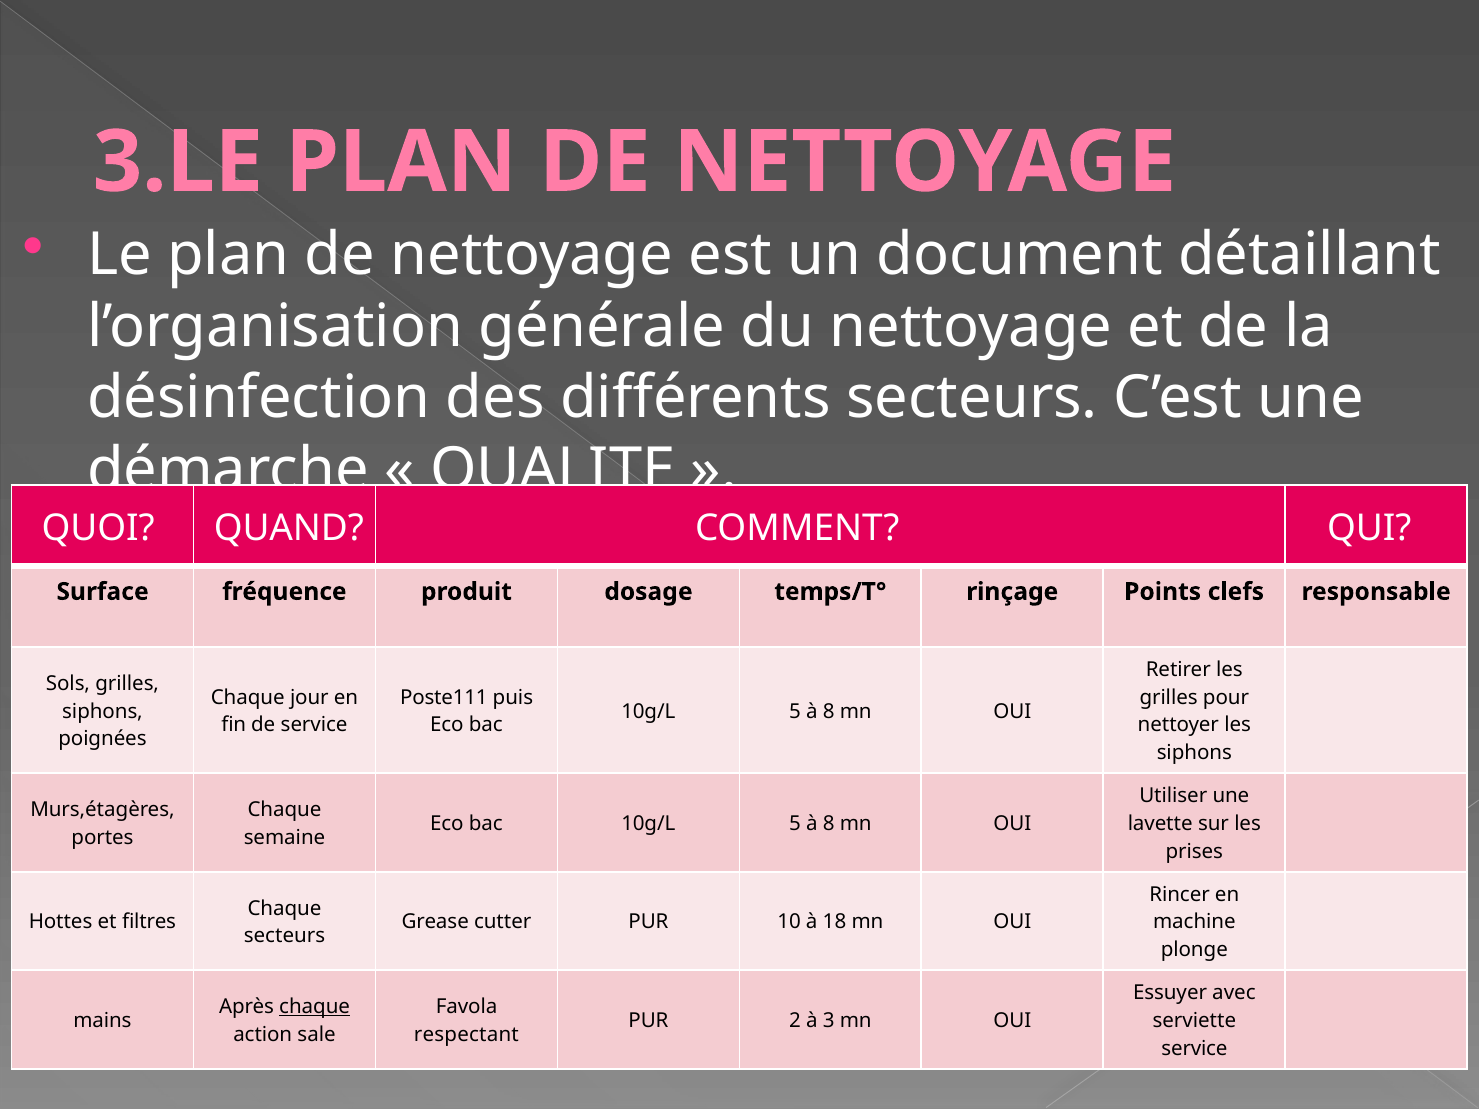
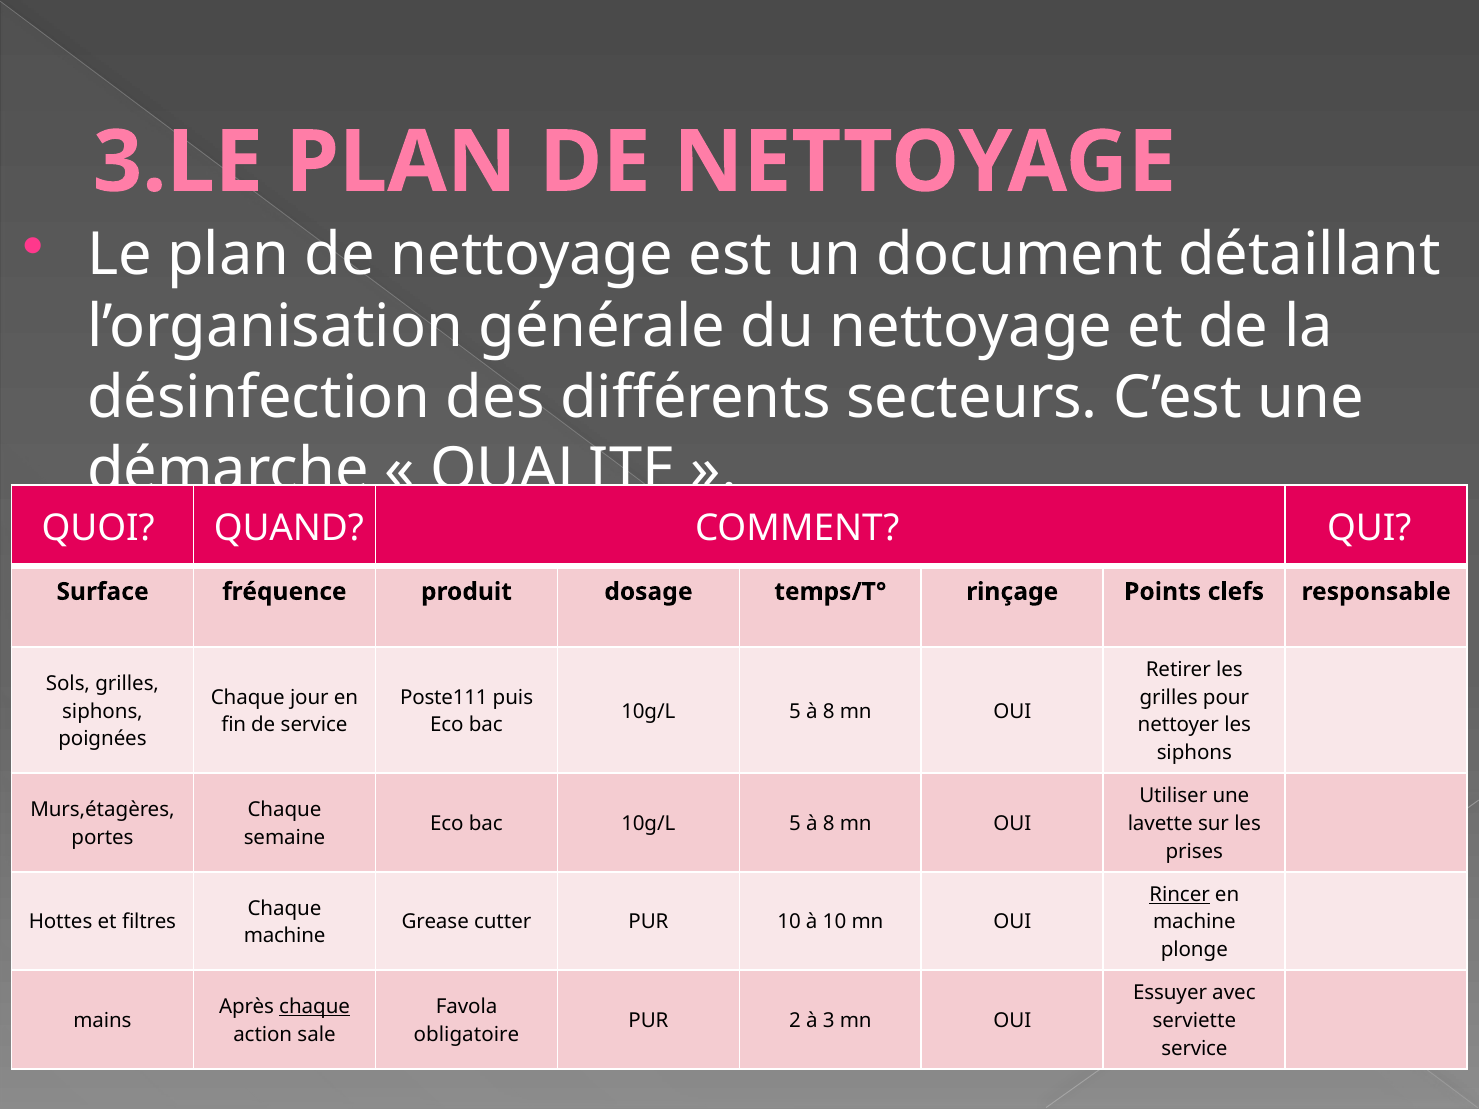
Rincer underline: none -> present
à 18: 18 -> 10
secteurs at (284, 936): secteurs -> machine
respectant: respectant -> obligatoire
